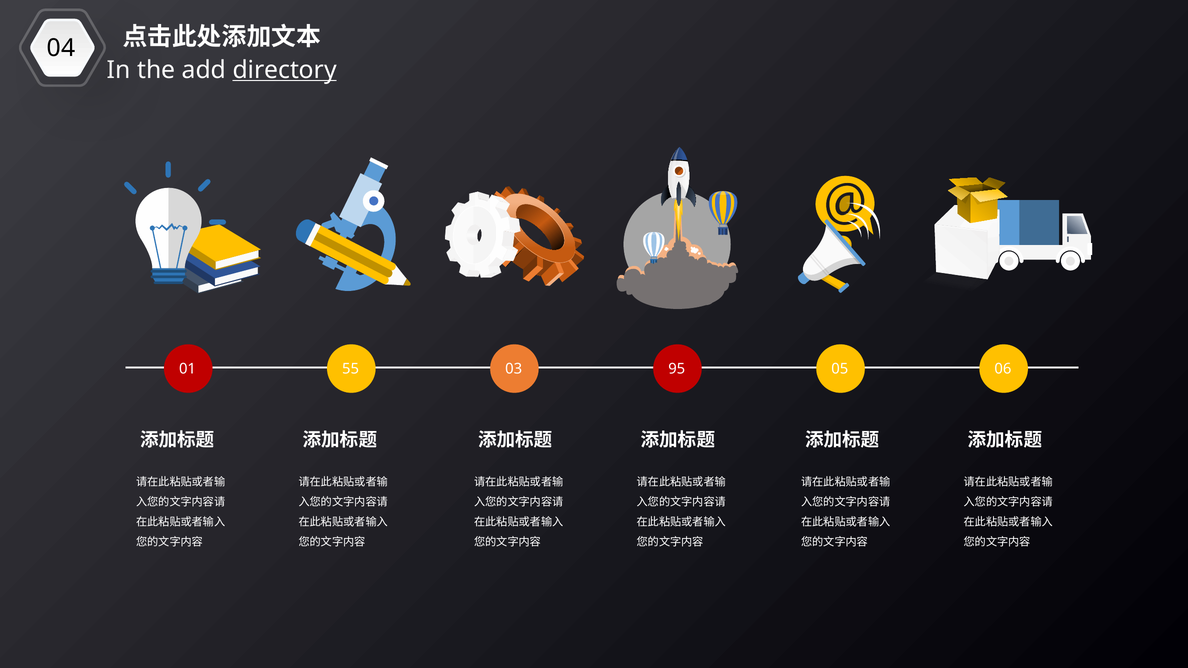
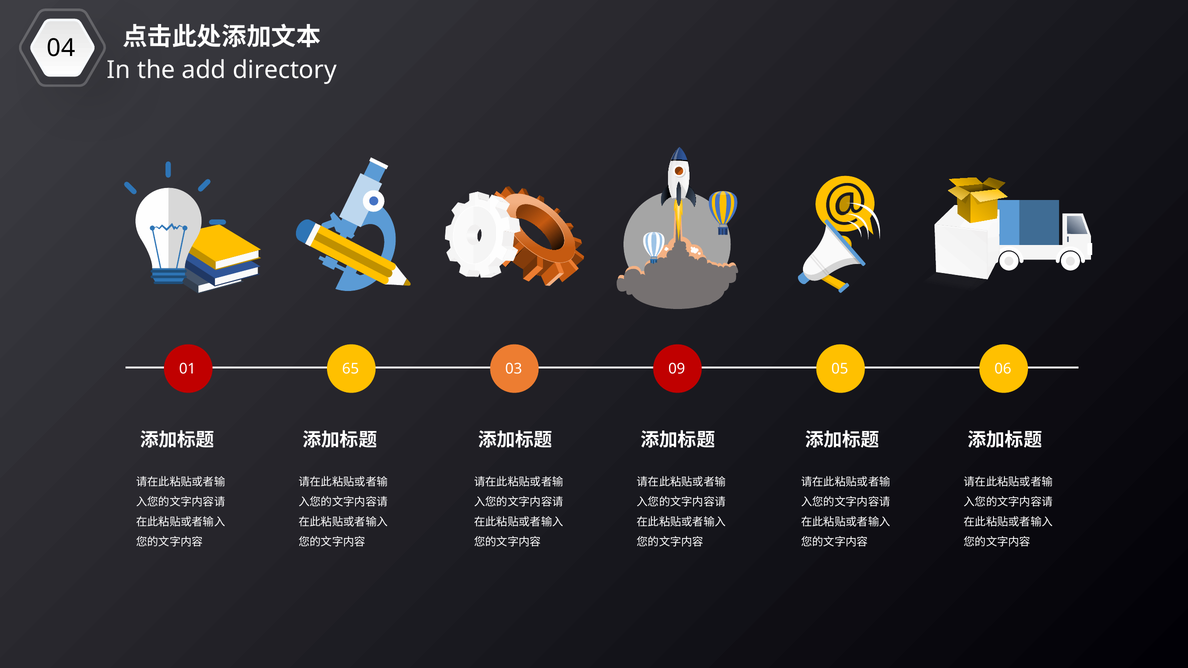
directory underline: present -> none
55: 55 -> 65
95: 95 -> 09
